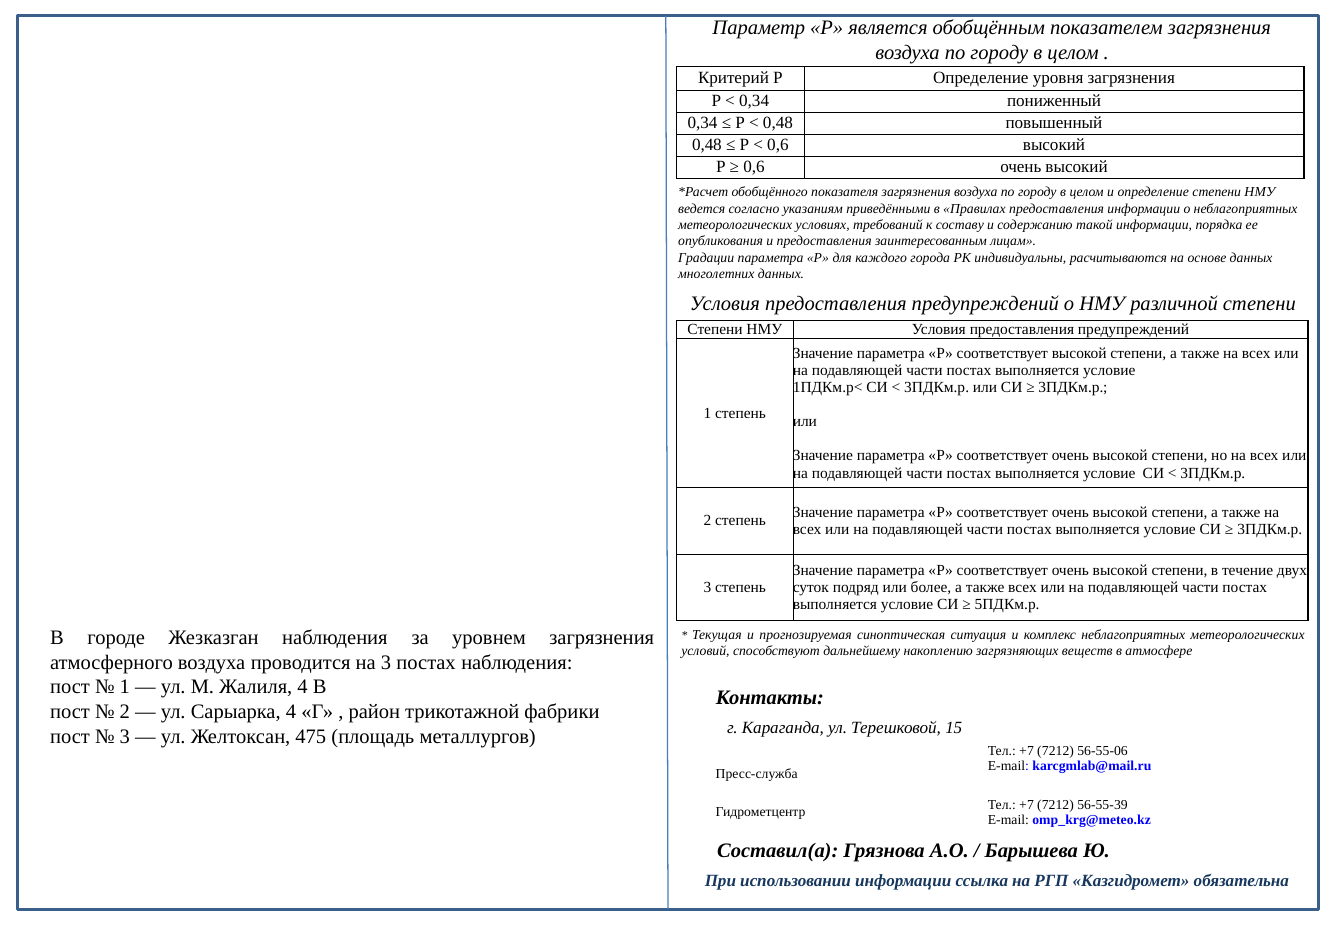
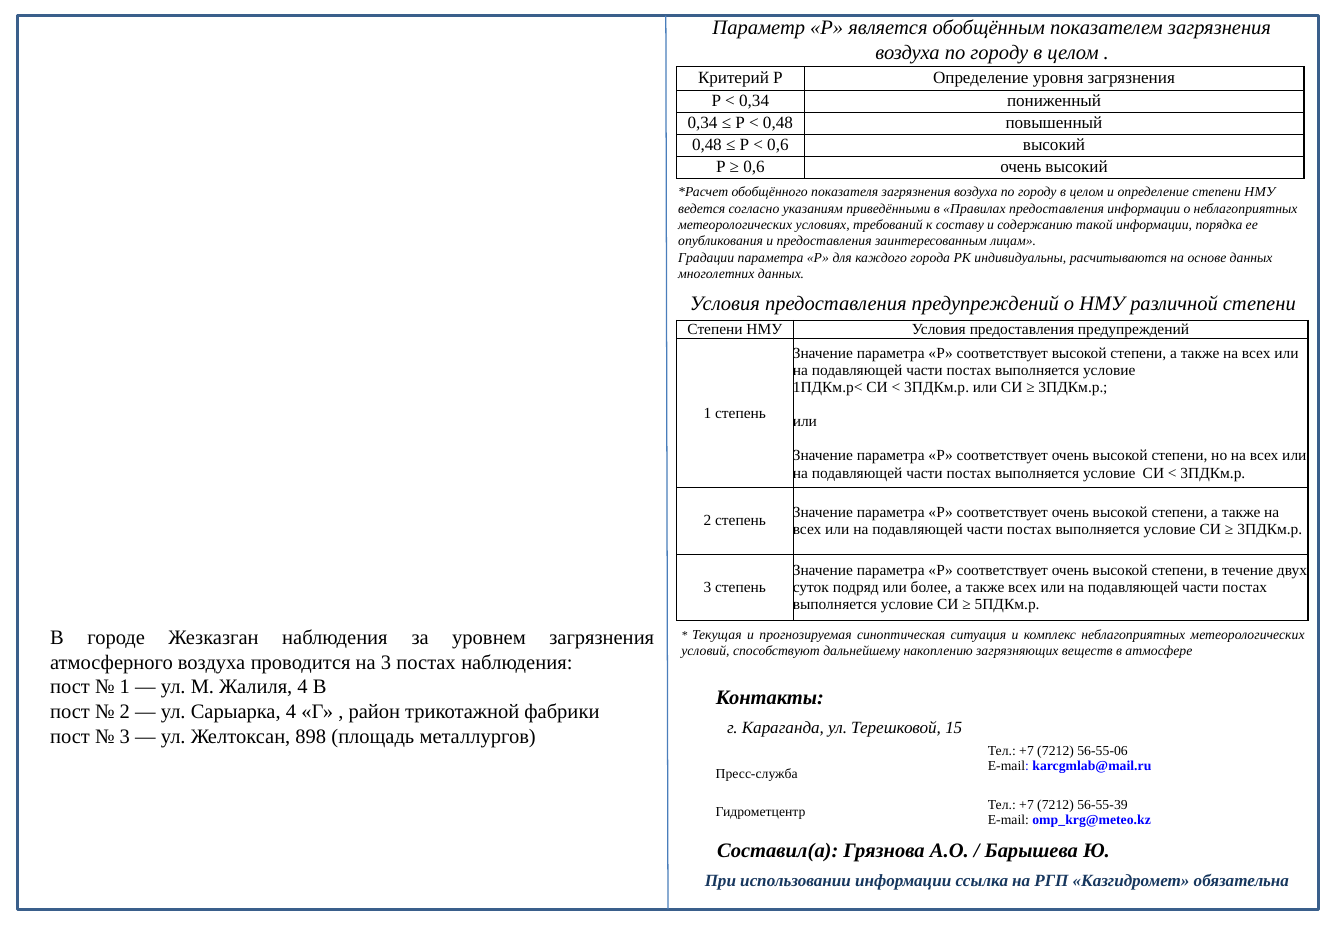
475: 475 -> 898
